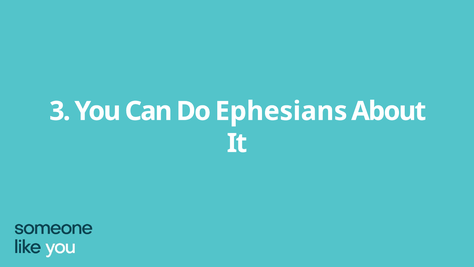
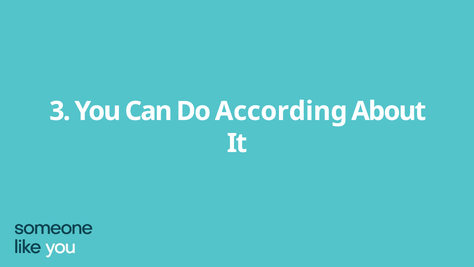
Ephesians: Ephesians -> According
